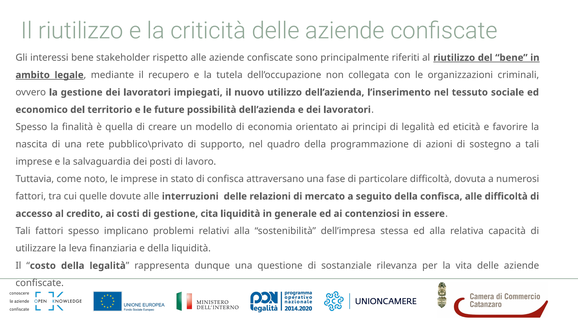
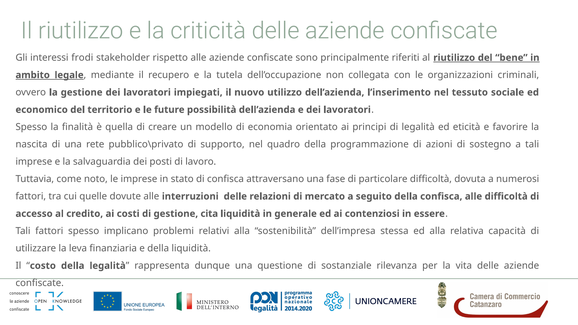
interessi bene: bene -> frodi
